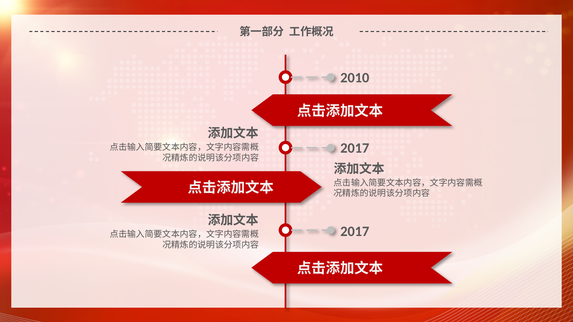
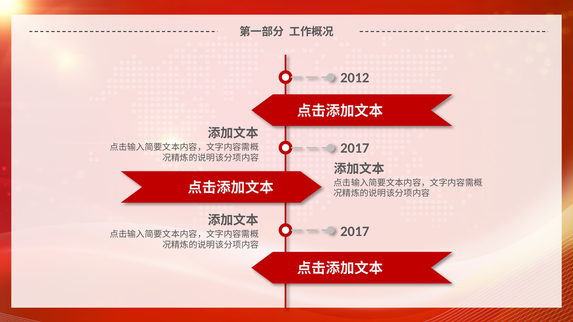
2010: 2010 -> 2012
